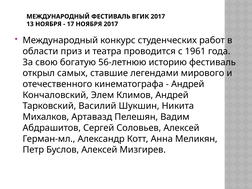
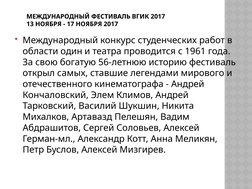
приз: приз -> один
